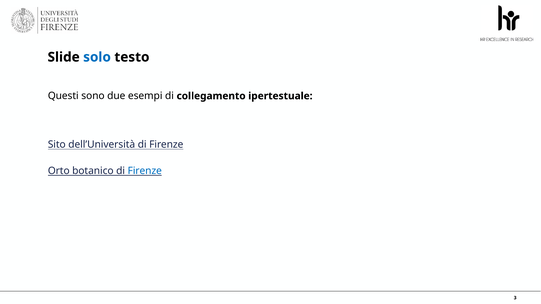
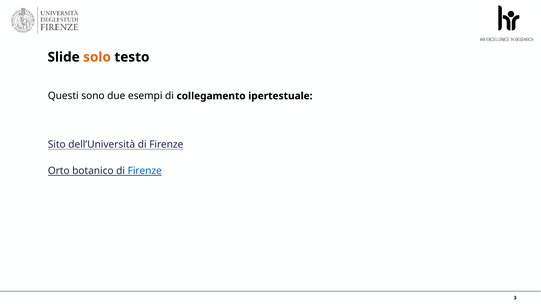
solo colour: blue -> orange
